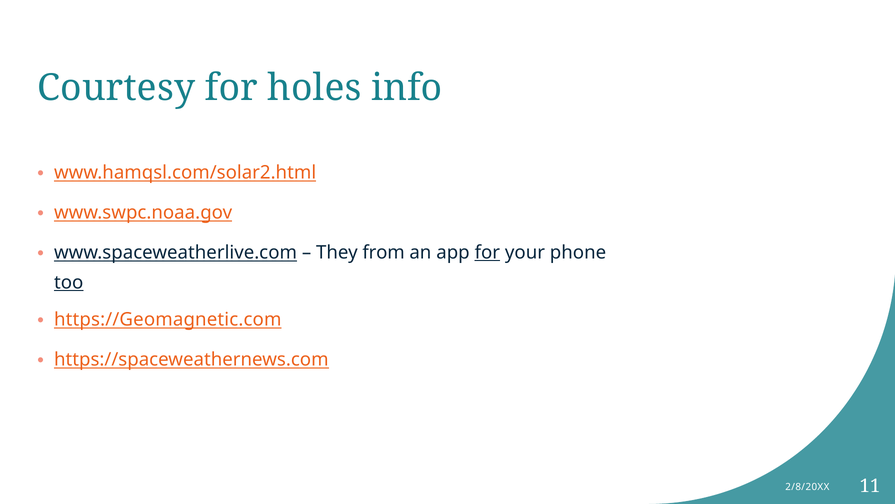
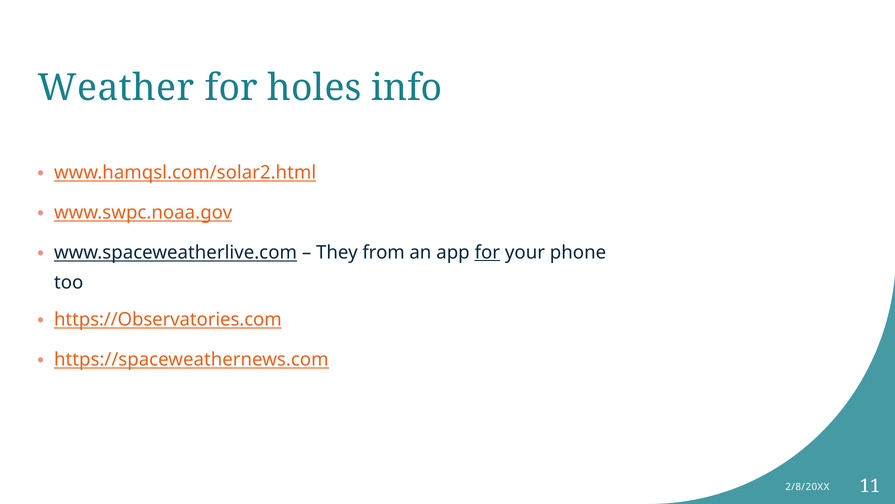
Courtesy: Courtesy -> Weather
too underline: present -> none
https://Geomagnetic.com: https://Geomagnetic.com -> https://Observatories.com
